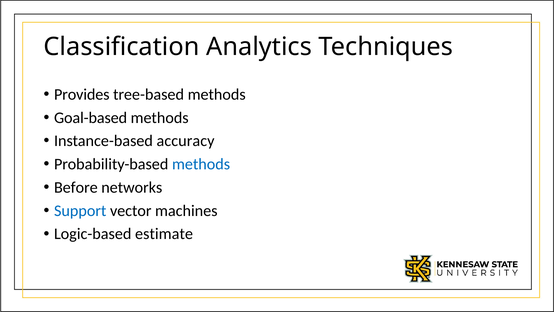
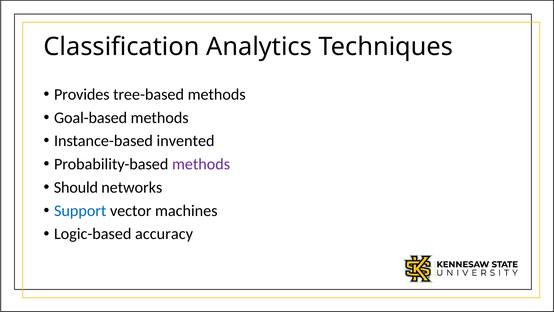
accuracy: accuracy -> invented
methods at (201, 164) colour: blue -> purple
Before: Before -> Should
estimate: estimate -> accuracy
